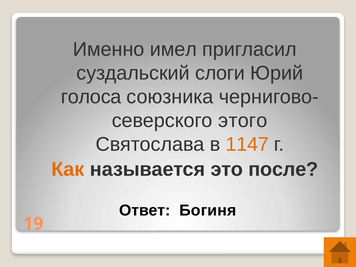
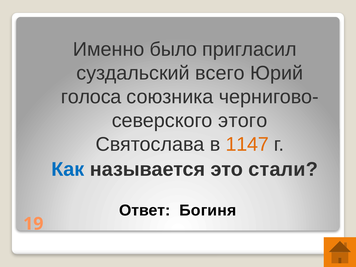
имел: имел -> было
слоги: слоги -> всего
Как colour: orange -> blue
после: после -> стали
